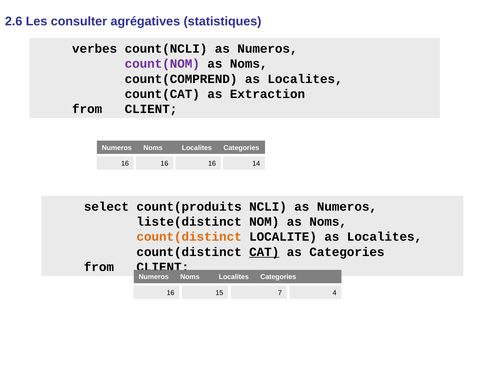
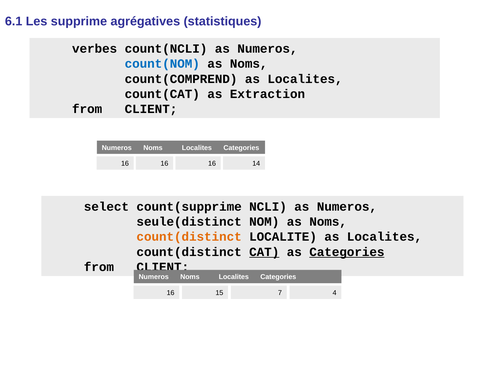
2.6: 2.6 -> 6.1
consulter: consulter -> supprime
count(NOM colour: purple -> blue
count(produits: count(produits -> count(supprime
liste(distinct: liste(distinct -> seule(distinct
Categories at (347, 252) underline: none -> present
